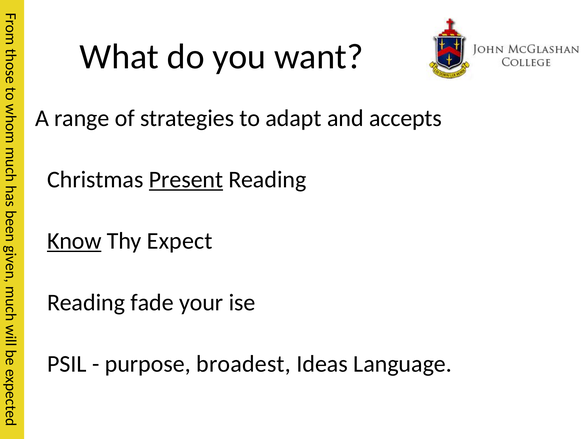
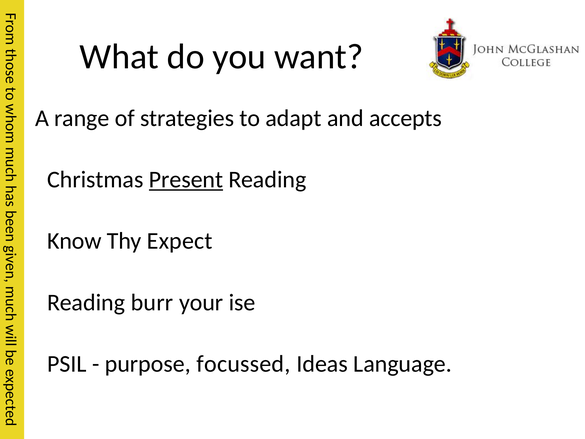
Know underline: present -> none
fade: fade -> burr
broadest: broadest -> focussed
